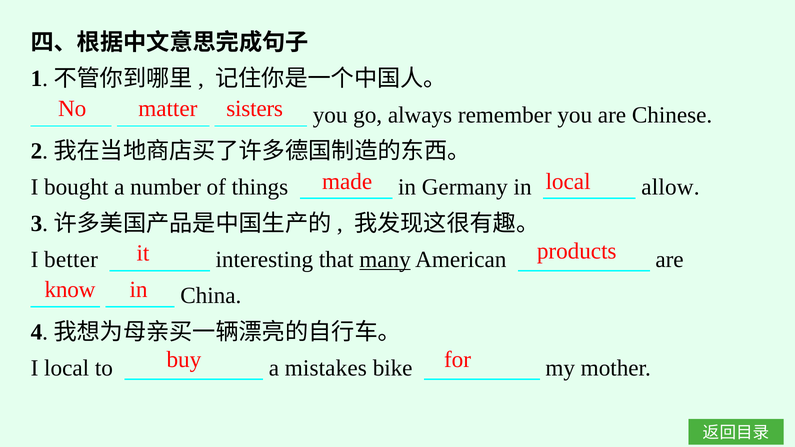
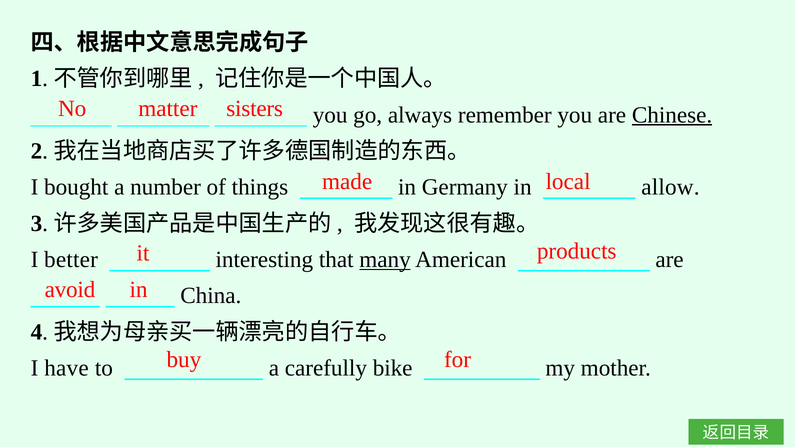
Chinese underline: none -> present
know: know -> avoid
I local: local -> have
mistakes: mistakes -> carefully
